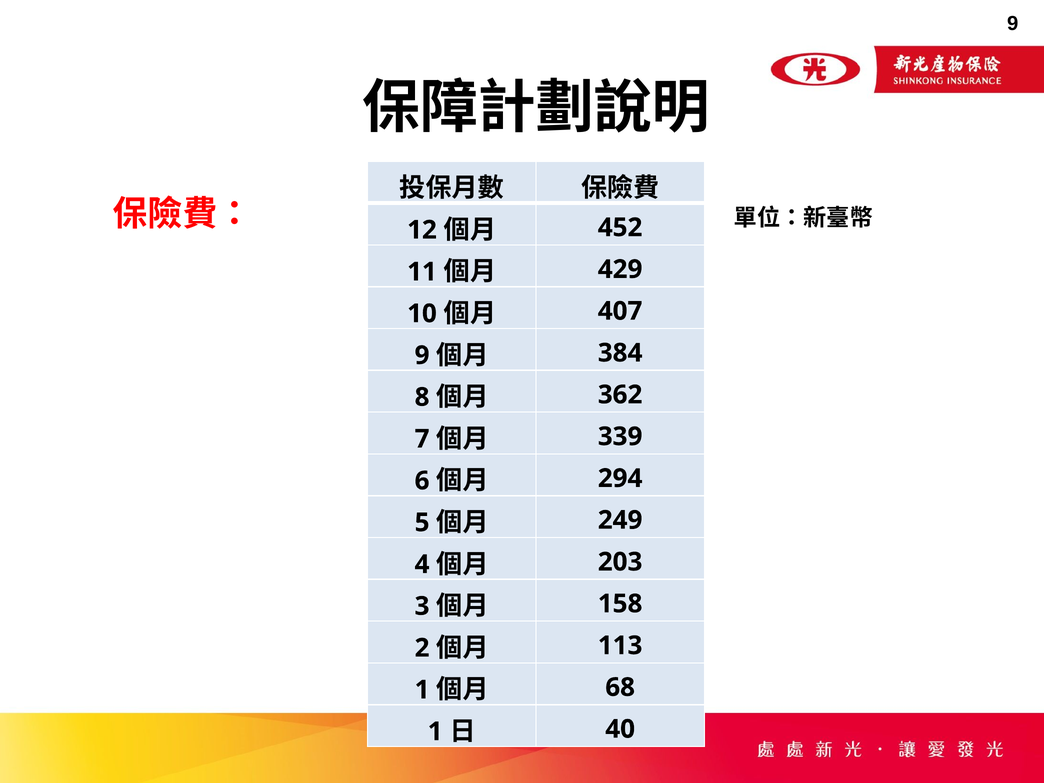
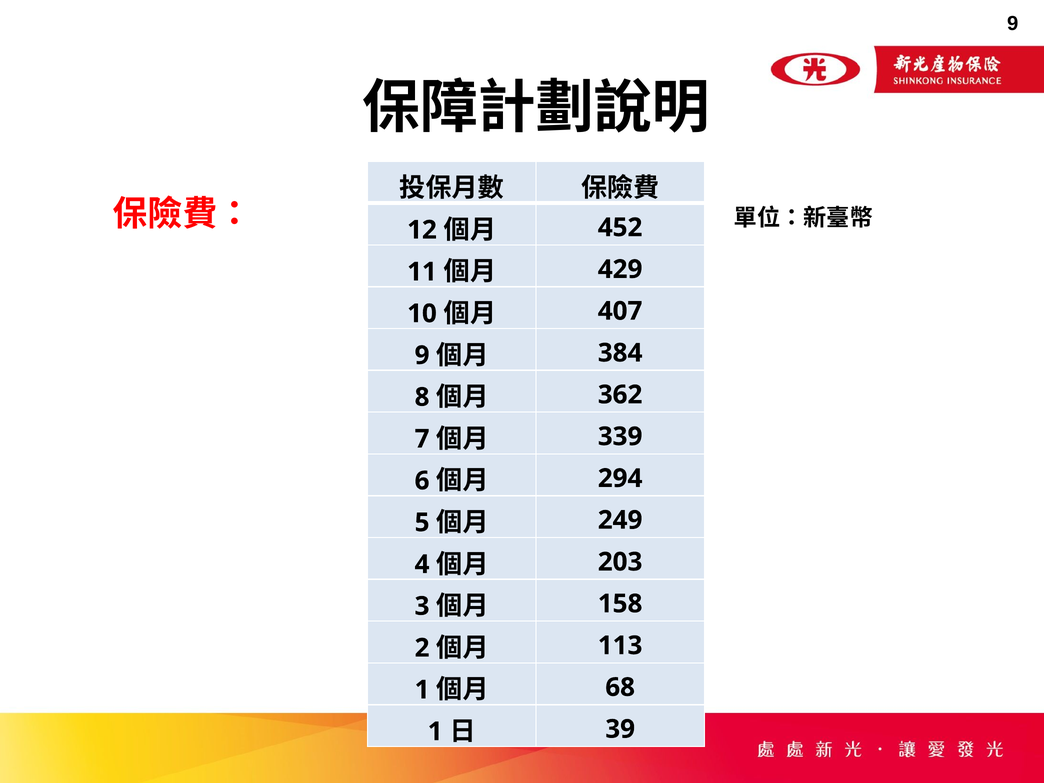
40: 40 -> 39
